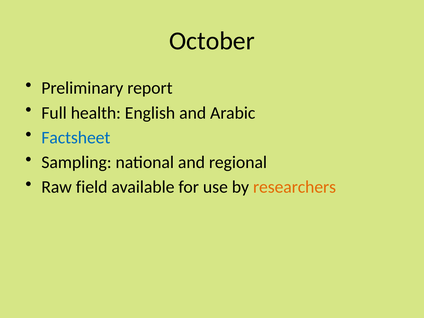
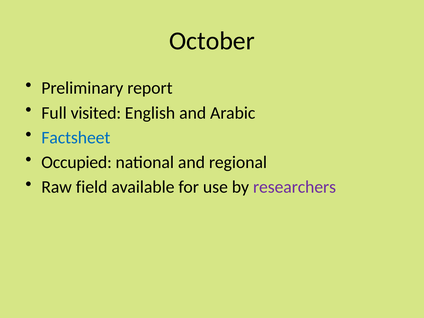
health: health -> visited
Sampling: Sampling -> Occupied
researchers colour: orange -> purple
